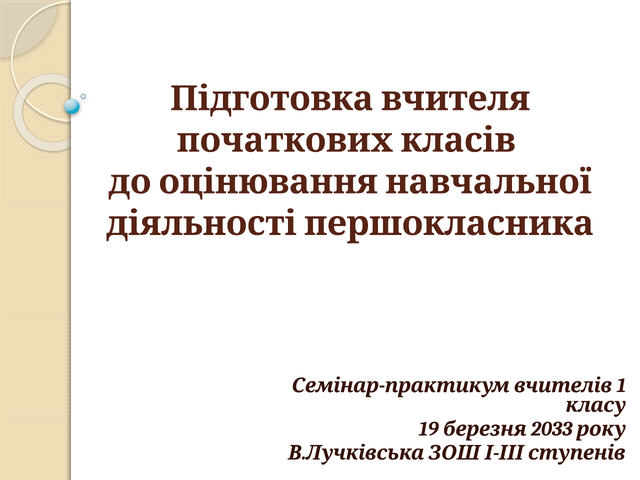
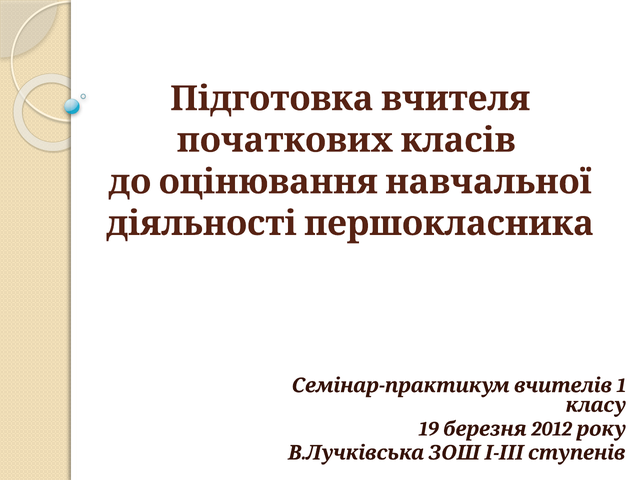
2033: 2033 -> 2012
